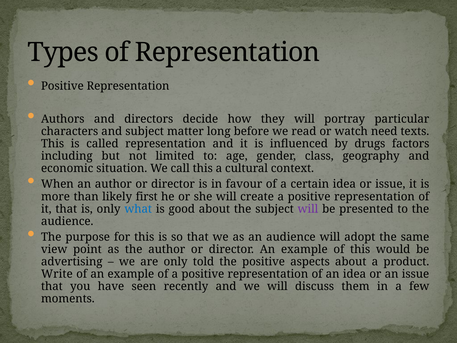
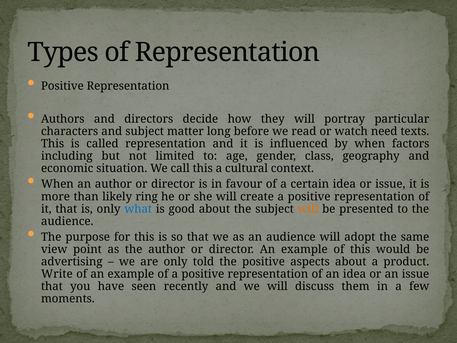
by drugs: drugs -> when
first: first -> ring
will at (308, 209) colour: purple -> orange
